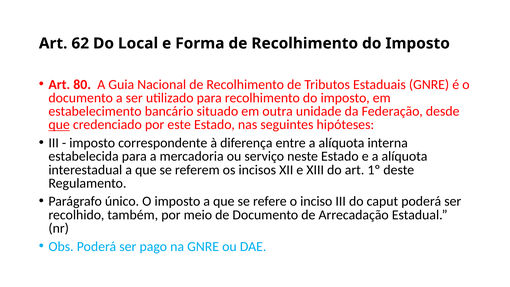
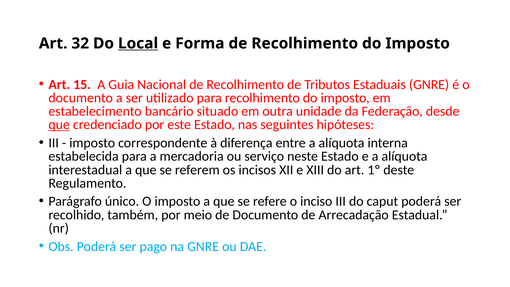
62: 62 -> 32
Local underline: none -> present
80: 80 -> 15
